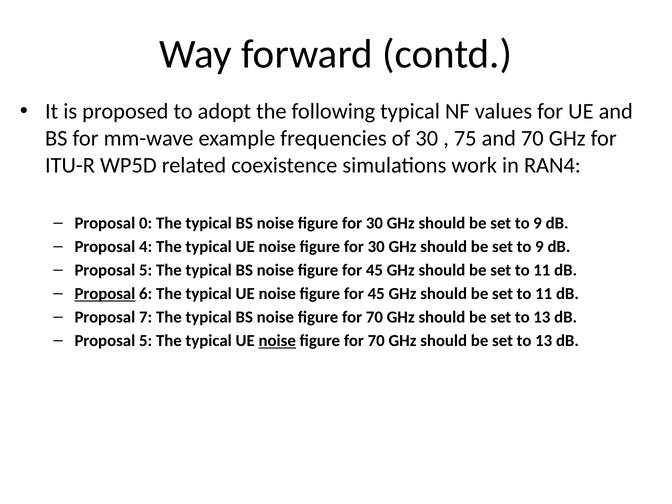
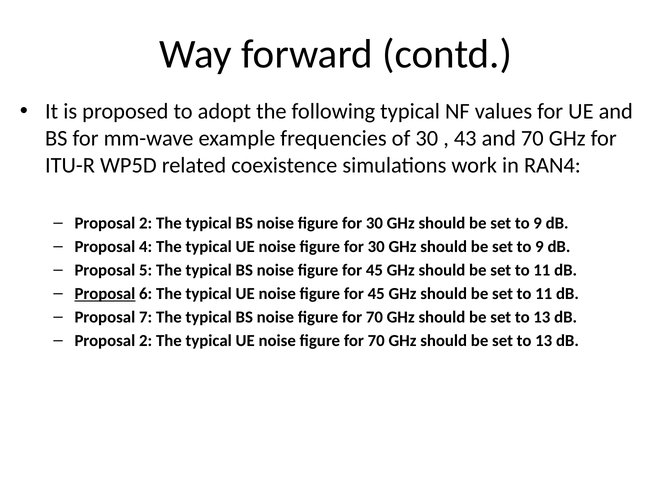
75: 75 -> 43
0 at (146, 223): 0 -> 2
5 at (146, 341): 5 -> 2
noise at (277, 341) underline: present -> none
